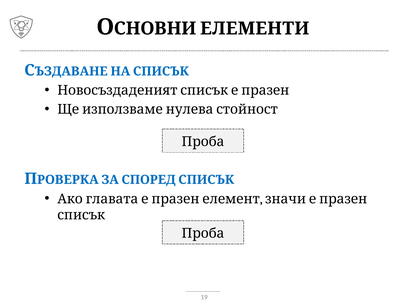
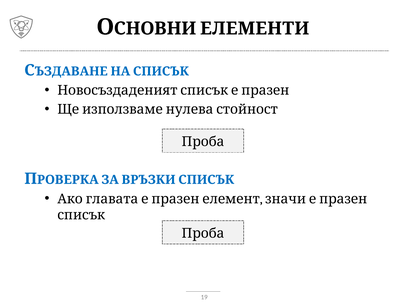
СПОРЕД: СПОРЕД -> ВРЪЗКИ
